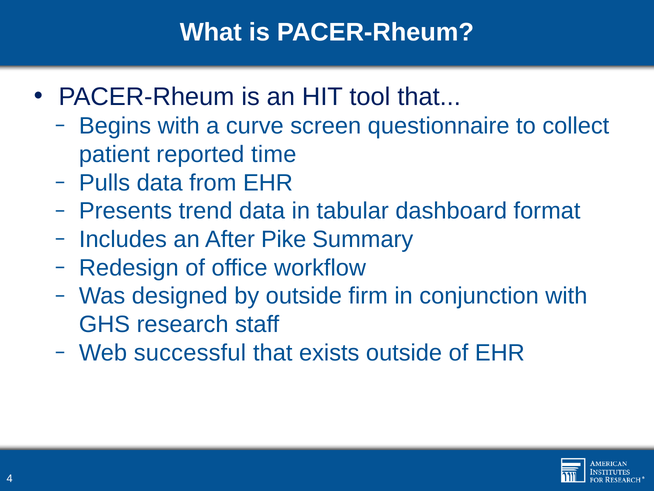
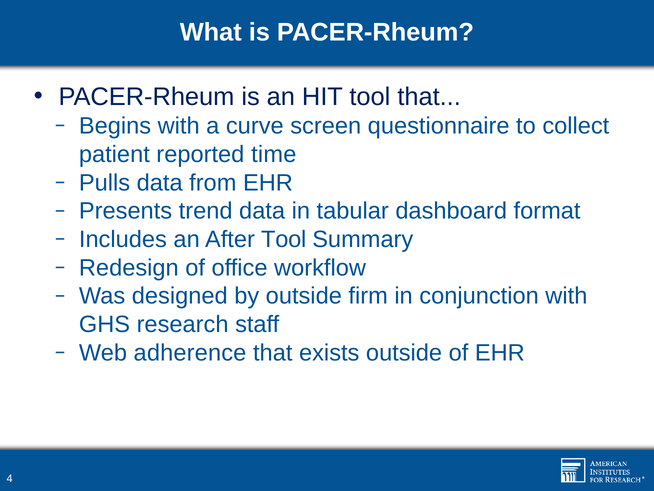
After Pike: Pike -> Tool
successful: successful -> adherence
